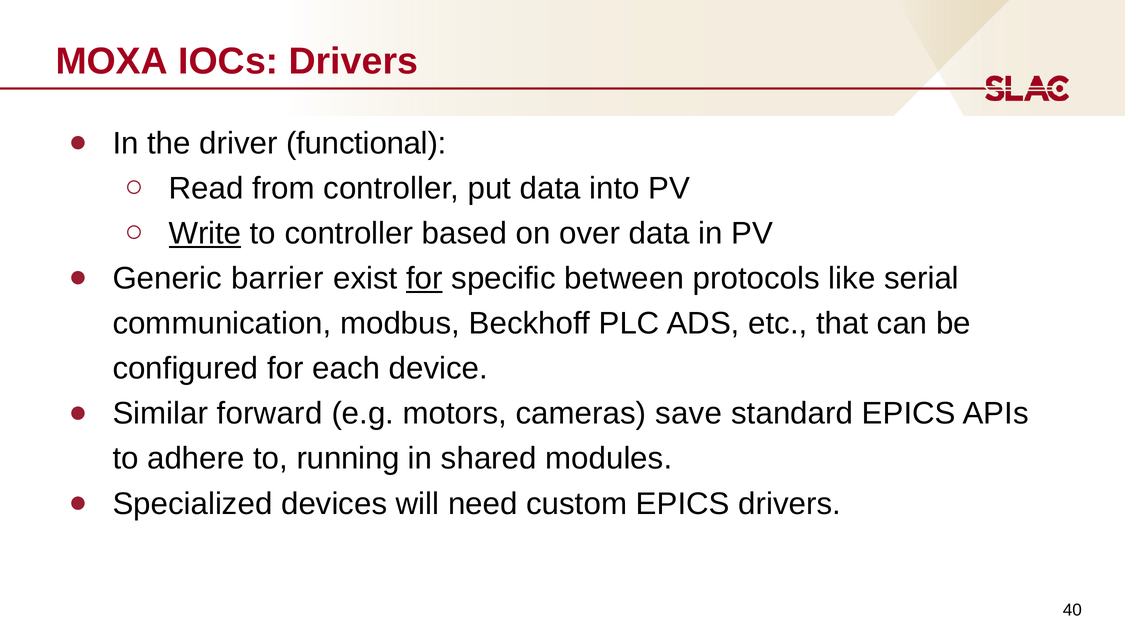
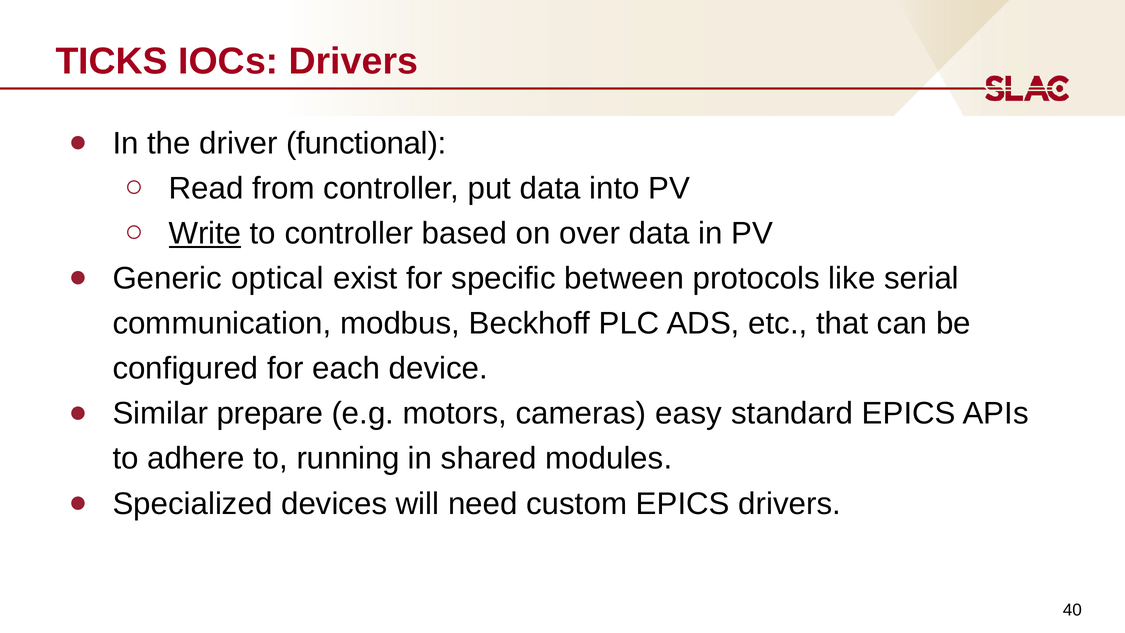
MOXA: MOXA -> TICKS
barrier: barrier -> optical
for at (424, 278) underline: present -> none
forward: forward -> prepare
save: save -> easy
